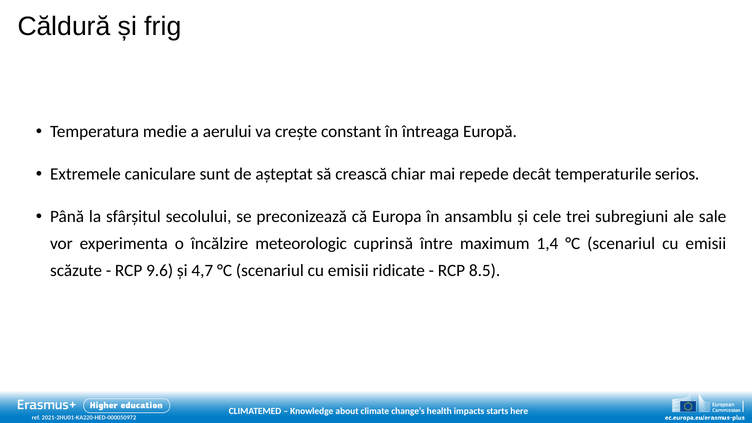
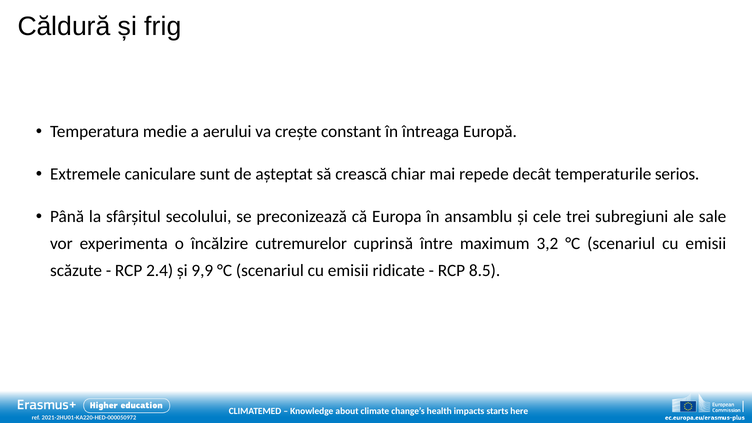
meteorologic: meteorologic -> cutremurelor
1,4: 1,4 -> 3,2
9.6: 9.6 -> 2.4
4,7: 4,7 -> 9,9
